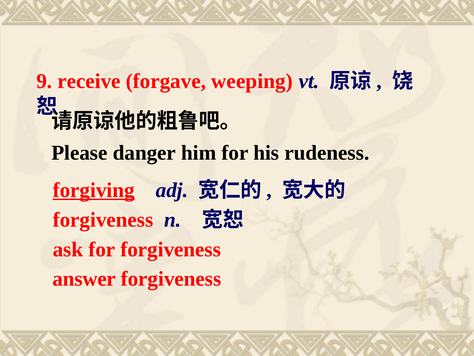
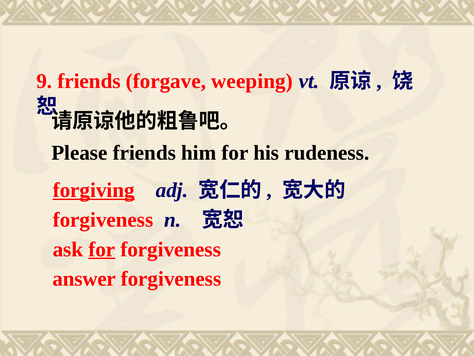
9 receive: receive -> friends
Please danger: danger -> friends
for at (102, 249) underline: none -> present
